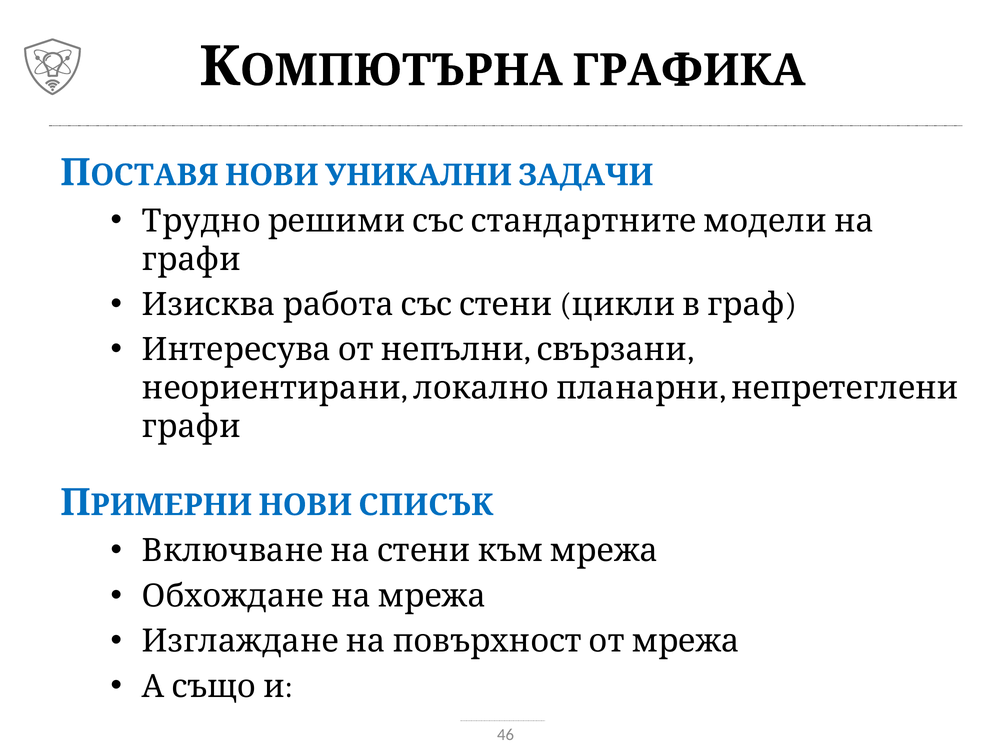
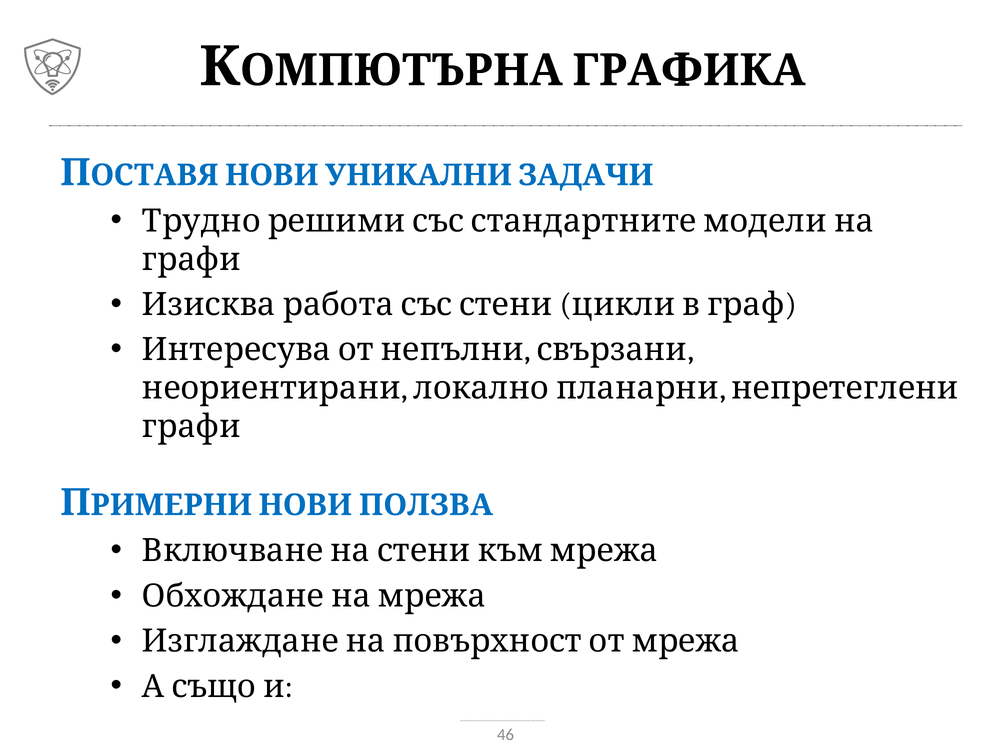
СПИСЪК: СПИСЪК -> ПОЛЗВА
